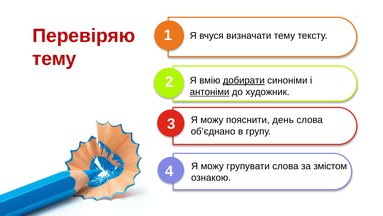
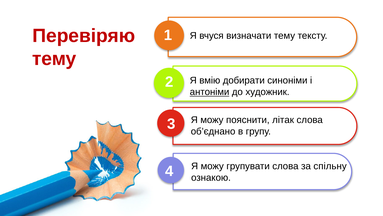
добирати underline: present -> none
день: день -> літак
змістом: змістом -> спільну
